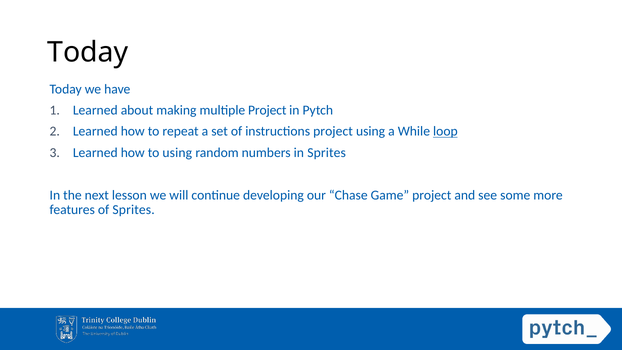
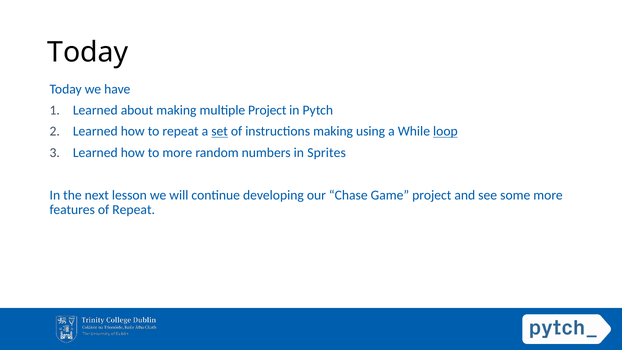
set underline: none -> present
instructions project: project -> making
to using: using -> more
of Sprites: Sprites -> Repeat
